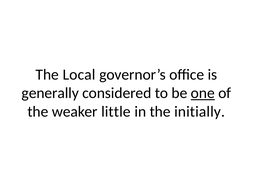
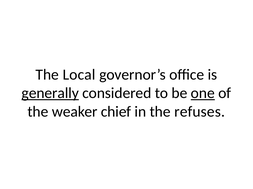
generally underline: none -> present
little: little -> chief
initially: initially -> refuses
